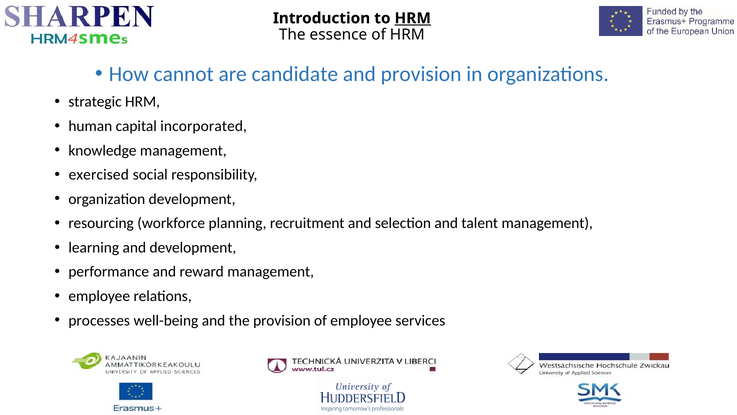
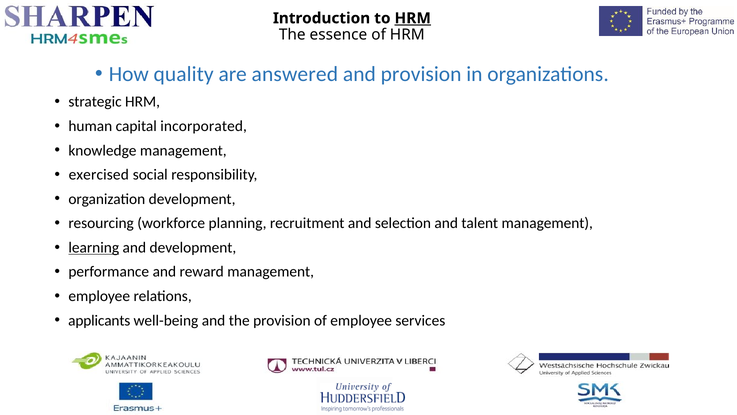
cannot: cannot -> quality
candidate: candidate -> answered
learning underline: none -> present
processes: processes -> applicants
